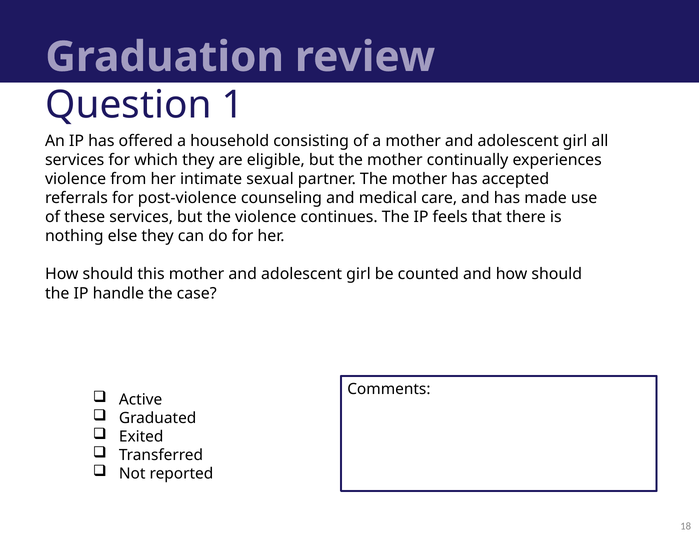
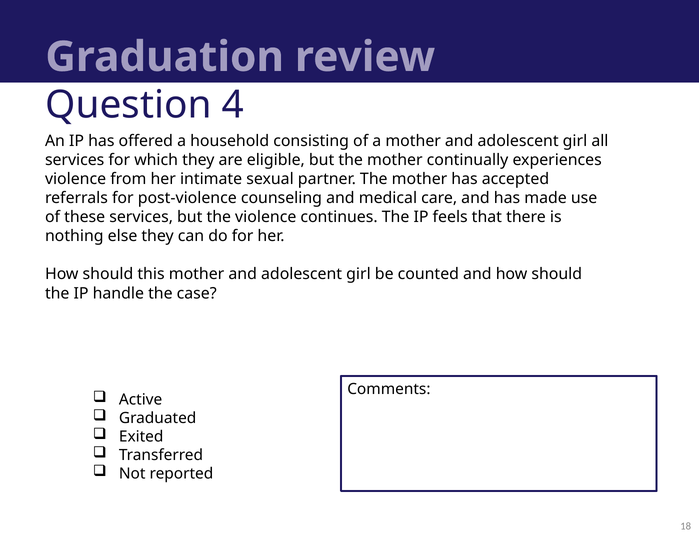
1: 1 -> 4
